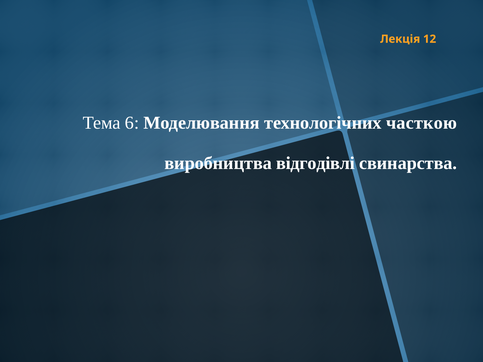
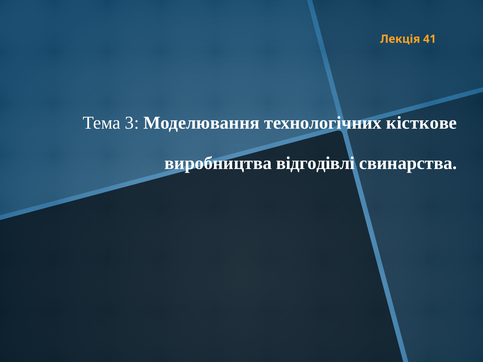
12: 12 -> 41
6: 6 -> 3
часткою: часткою -> кісткове
